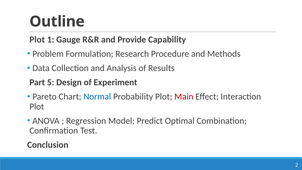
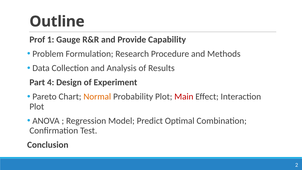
Plot at (37, 40): Plot -> Prof
5: 5 -> 4
Normal colour: blue -> orange
